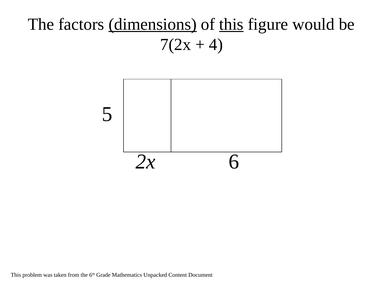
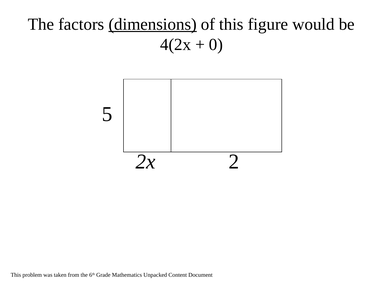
this at (231, 24) underline: present -> none
7(2x: 7(2x -> 4(2x
4: 4 -> 0
6: 6 -> 2
